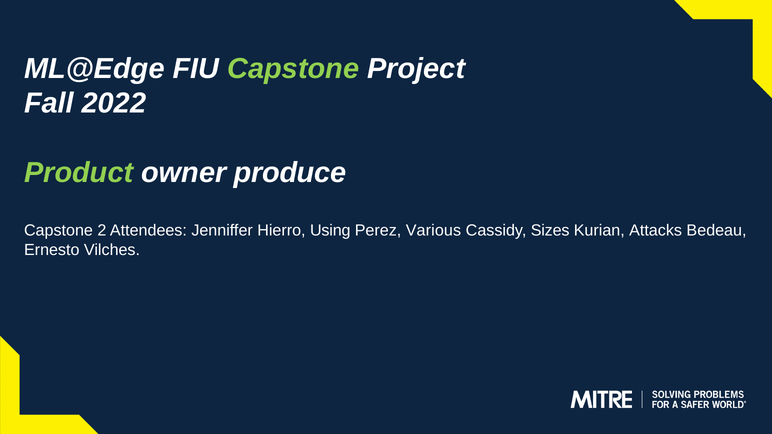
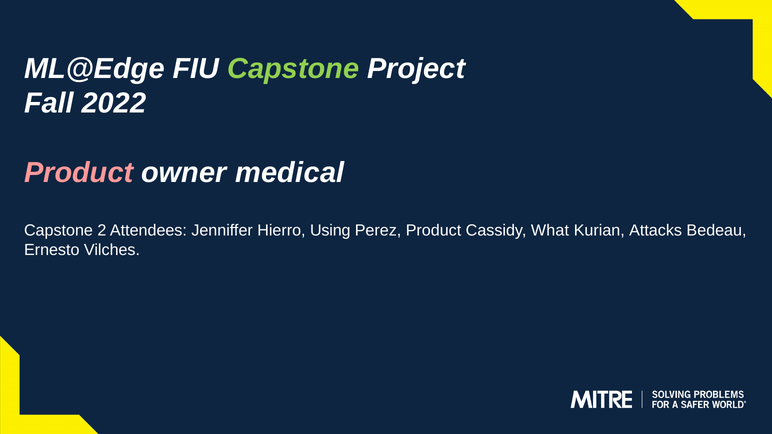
Product at (79, 173) colour: light green -> pink
produce: produce -> medical
Perez Various: Various -> Product
Sizes: Sizes -> What
